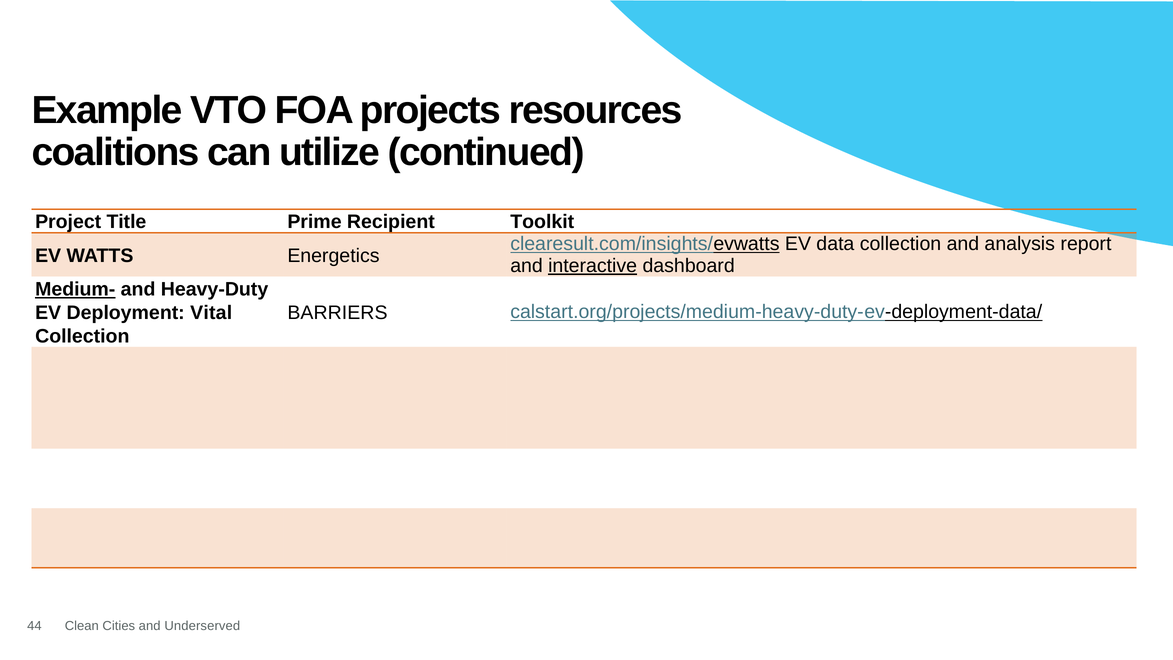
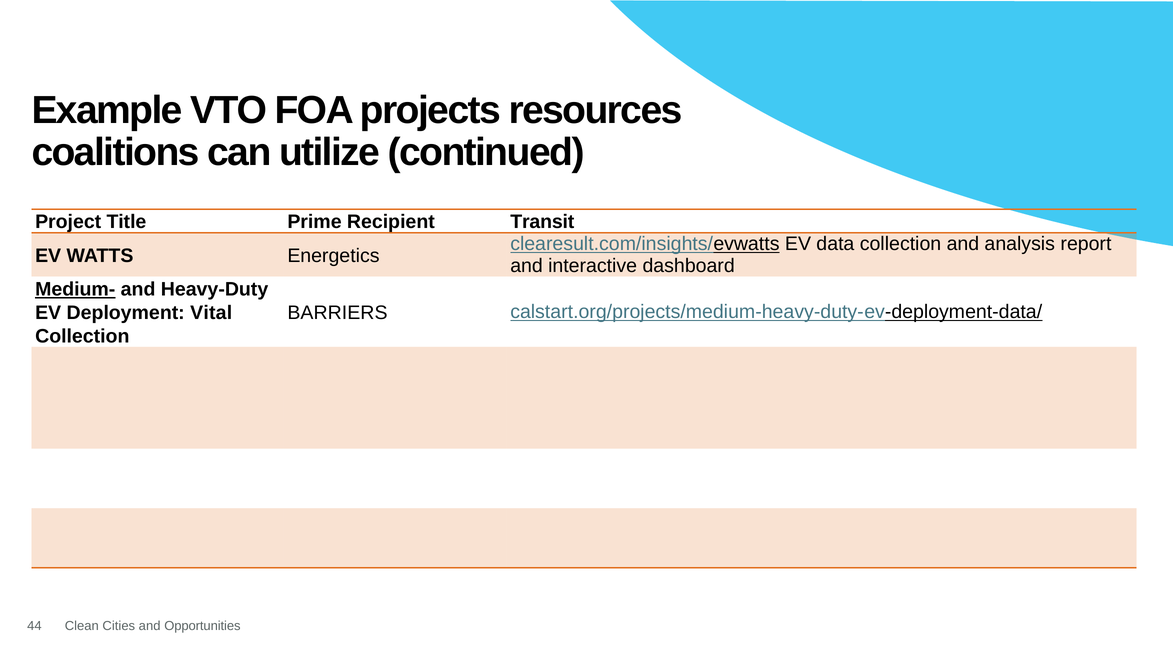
Toolkit: Toolkit -> Transit
interactive underline: present -> none
Underserved: Underserved -> Opportunities
